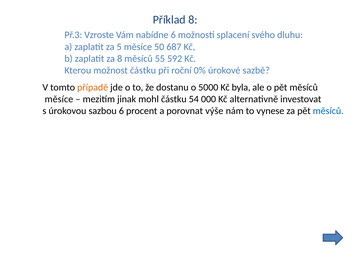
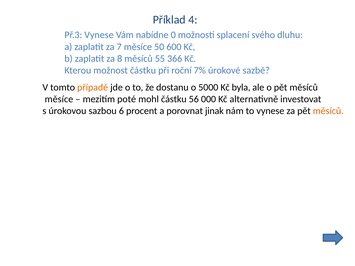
Příklad 8: 8 -> 4
Př.3 Vzroste: Vzroste -> Vynese
nabídne 6: 6 -> 0
5: 5 -> 7
687: 687 -> 600
592: 592 -> 366
0%: 0% -> 7%
jinak: jinak -> poté
54: 54 -> 56
výše: výše -> jinak
měsíců at (328, 111) colour: blue -> orange
